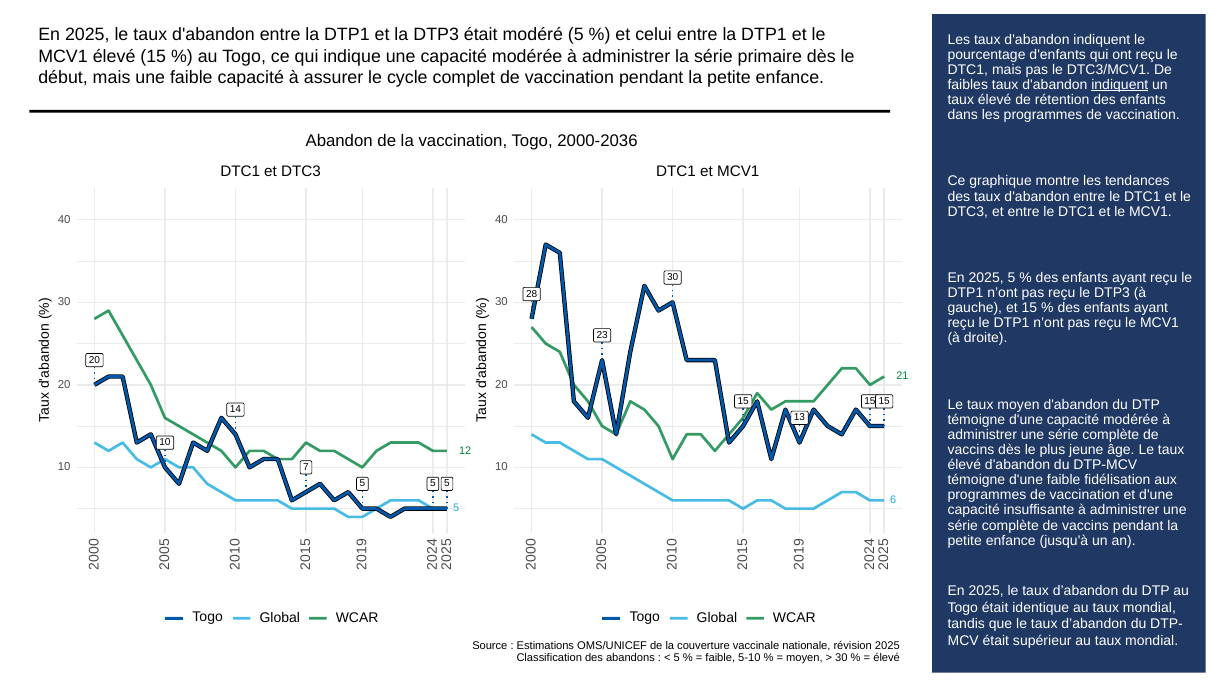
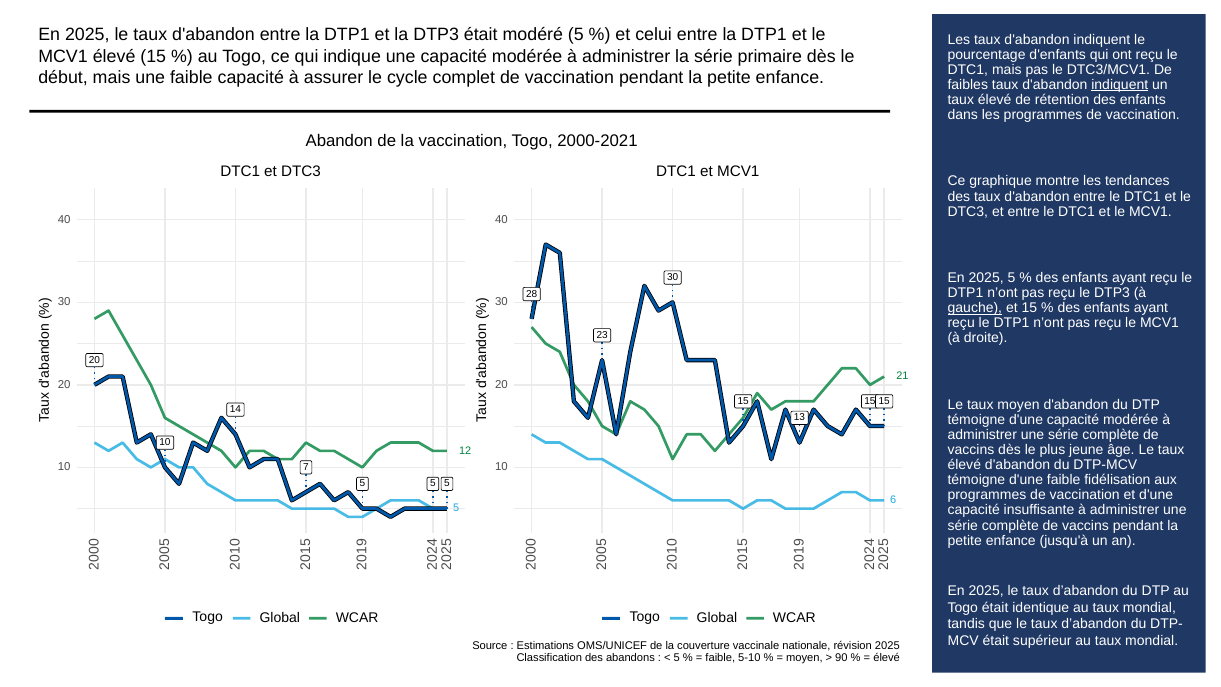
2000-2036: 2000-2036 -> 2000-2021
gauche underline: none -> present
30 at (841, 658): 30 -> 90
